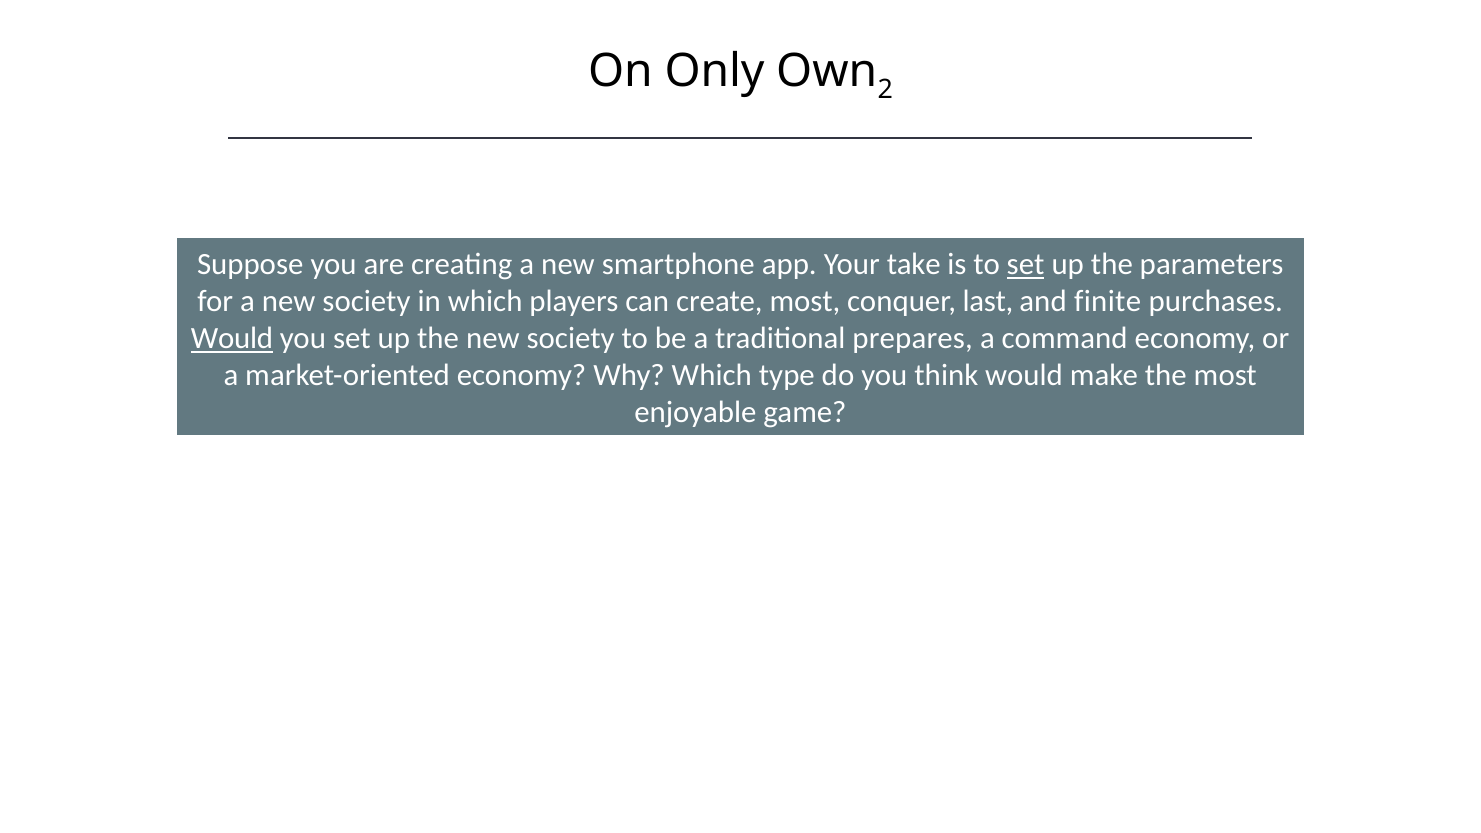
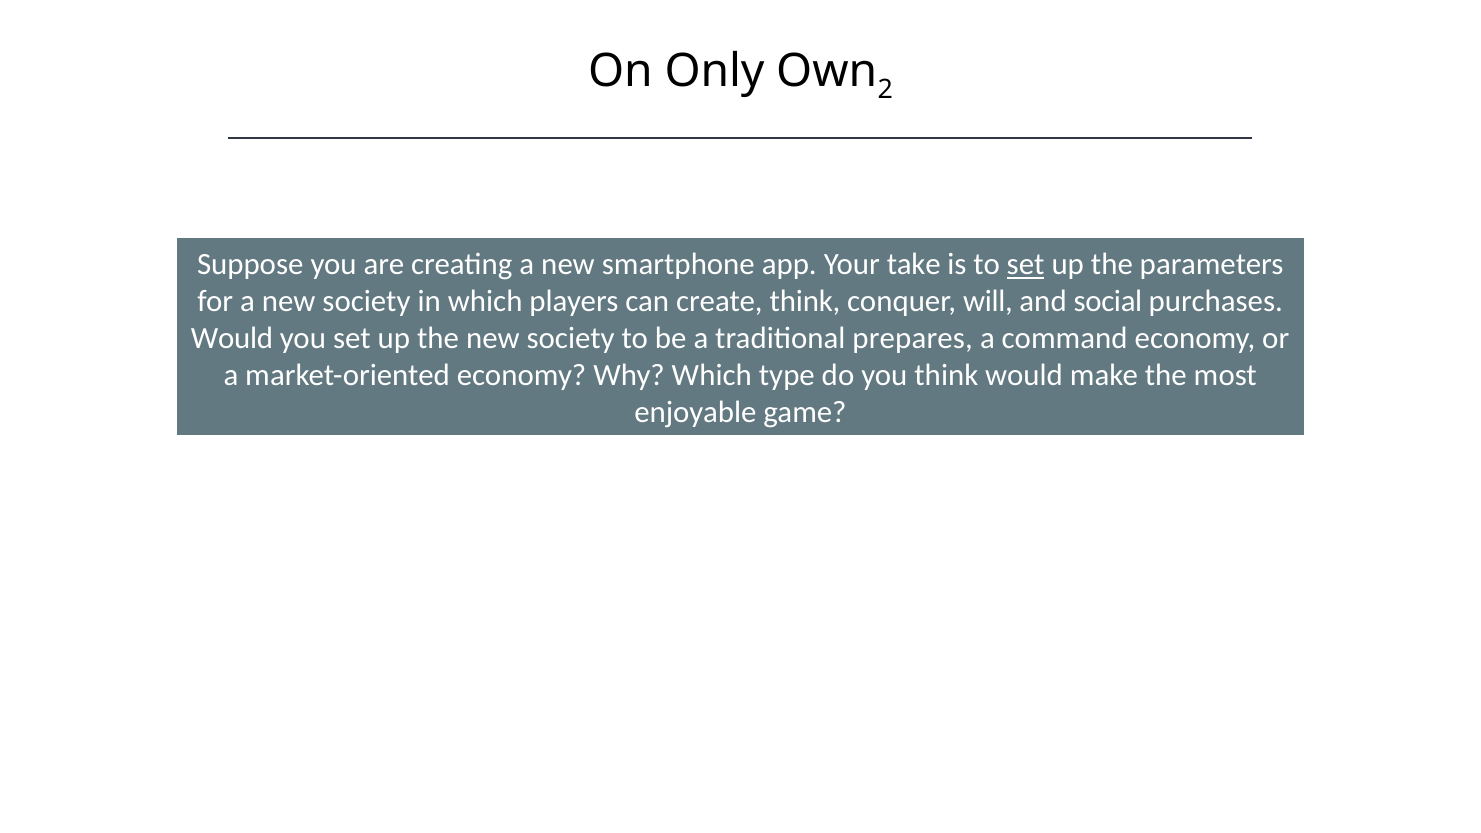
create most: most -> think
last: last -> will
finite: finite -> social
Would at (232, 339) underline: present -> none
